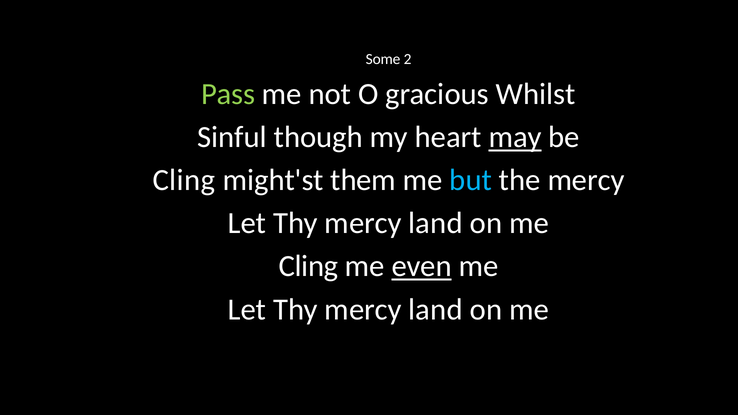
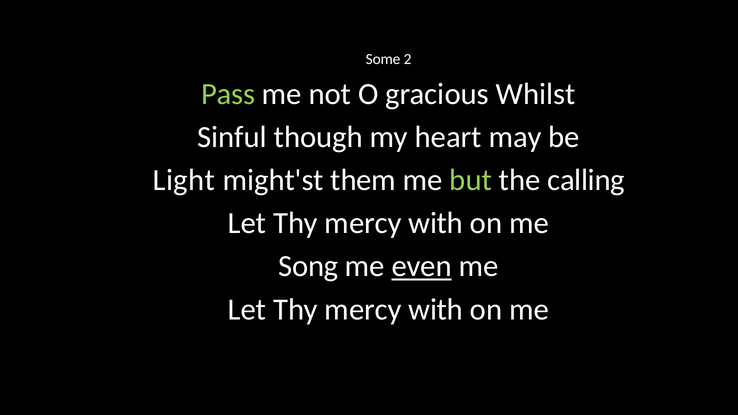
may underline: present -> none
Cling at (184, 180): Cling -> Light
but colour: light blue -> light green
the mercy: mercy -> calling
land at (436, 223): land -> with
Cling at (308, 266): Cling -> Song
land at (436, 309): land -> with
